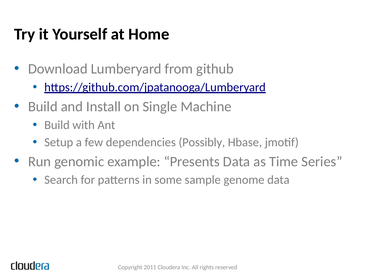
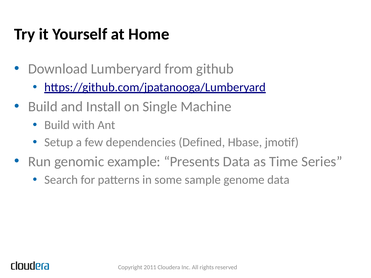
Possibly: Possibly -> Defined
